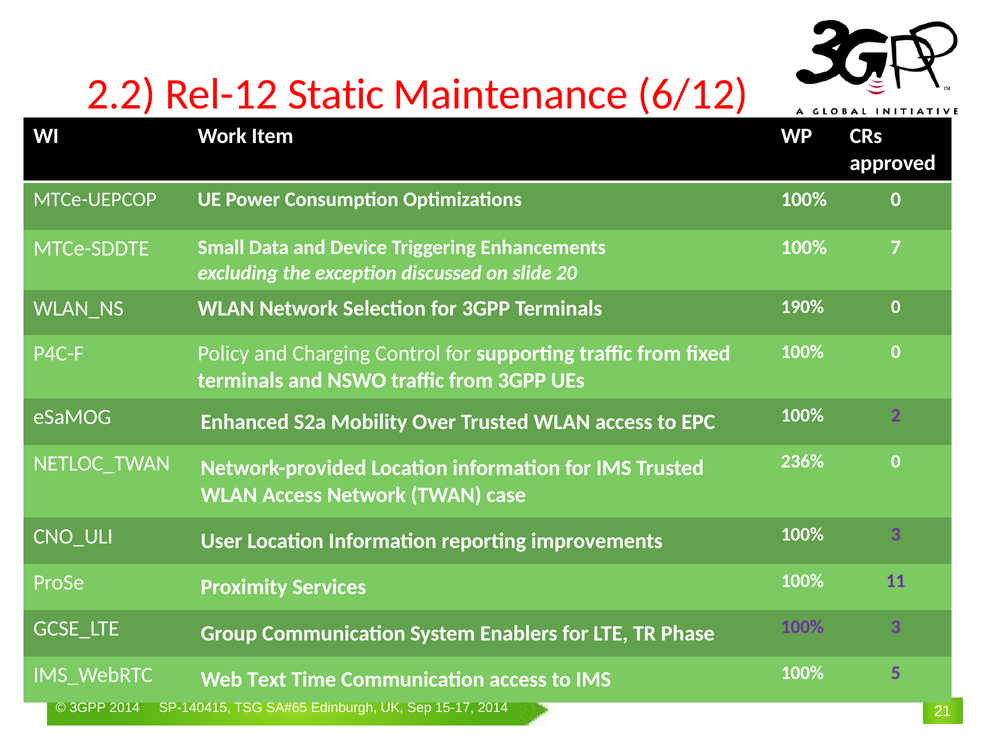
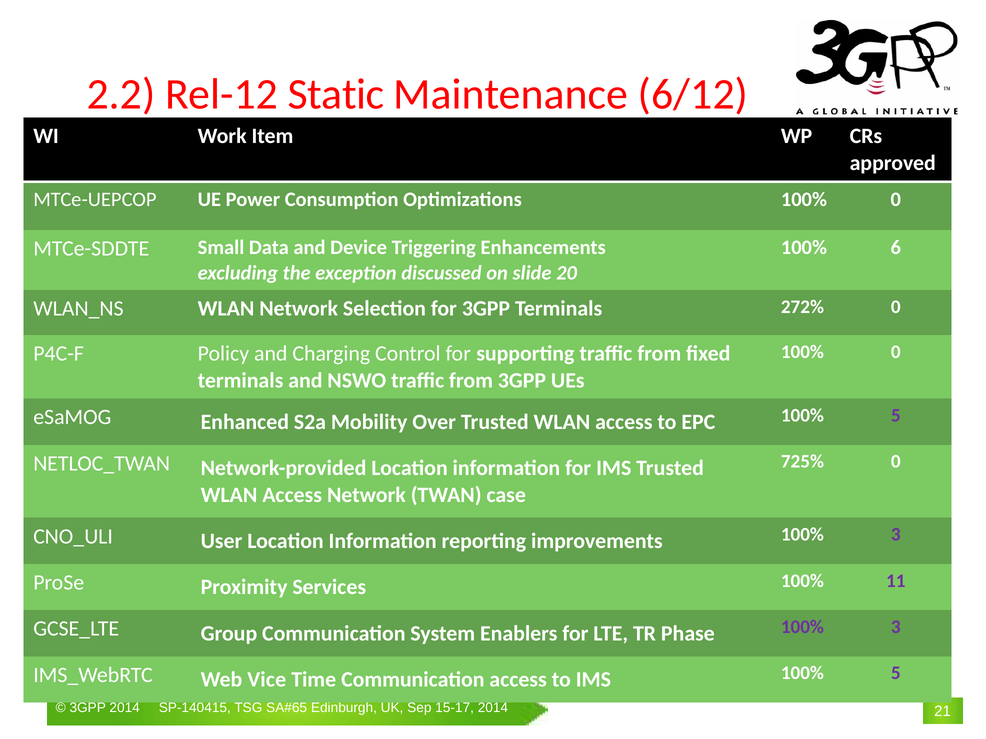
7: 7 -> 6
190%: 190% -> 272%
EPC 100% 2: 2 -> 5
236%: 236% -> 725%
Text: Text -> Vice
